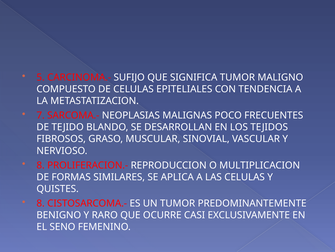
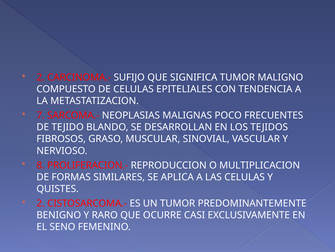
5 at (41, 77): 5 -> 2
8 at (41, 203): 8 -> 2
